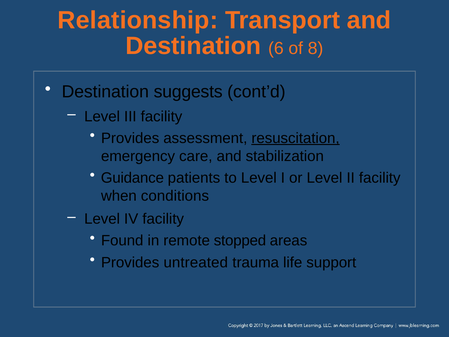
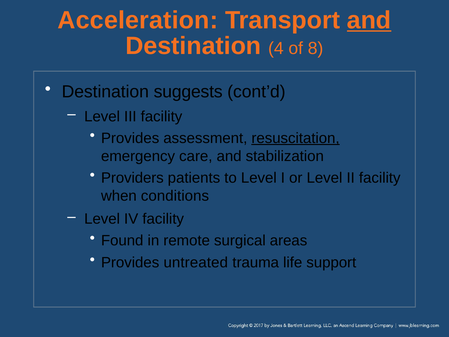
Relationship: Relationship -> Acceleration
and at (369, 20) underline: none -> present
6: 6 -> 4
Guidance: Guidance -> Providers
stopped: stopped -> surgical
